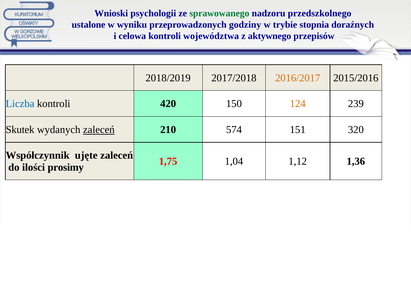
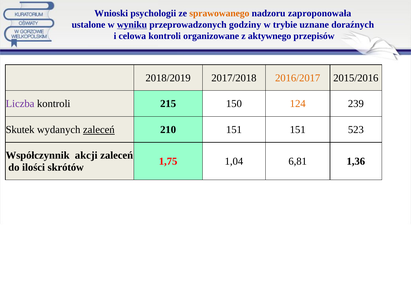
sprawowanego colour: green -> orange
przedszkolnego: przedszkolnego -> zaproponowała
wyniku underline: none -> present
stopnia: stopnia -> uznane
województwa: województwa -> organizowane
Liczba colour: blue -> purple
420: 420 -> 215
210 574: 574 -> 151
320: 320 -> 523
ujęte: ujęte -> akcji
1,12: 1,12 -> 6,81
prosimy: prosimy -> skrótów
